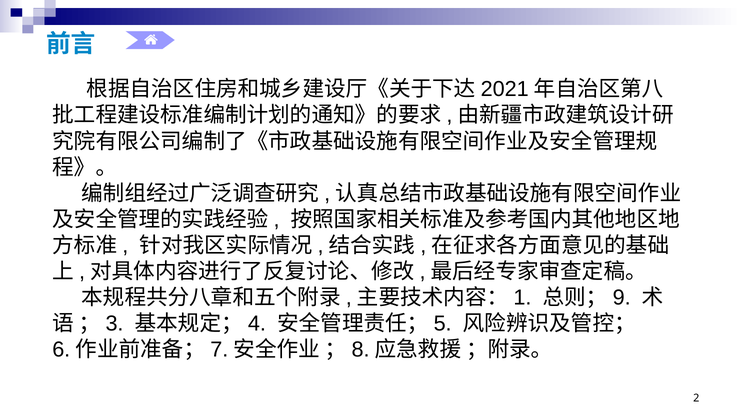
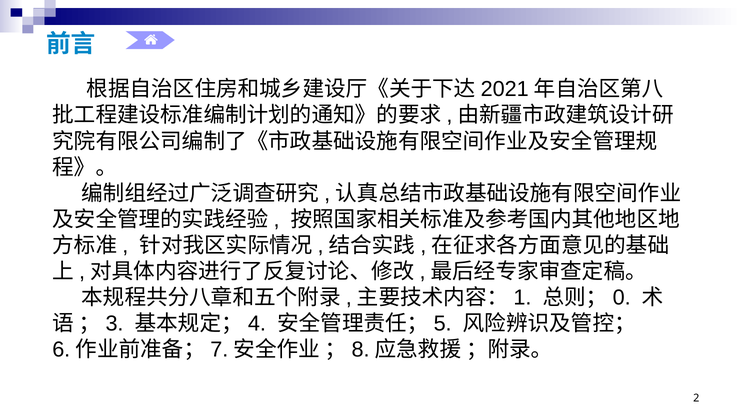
9: 9 -> 0
